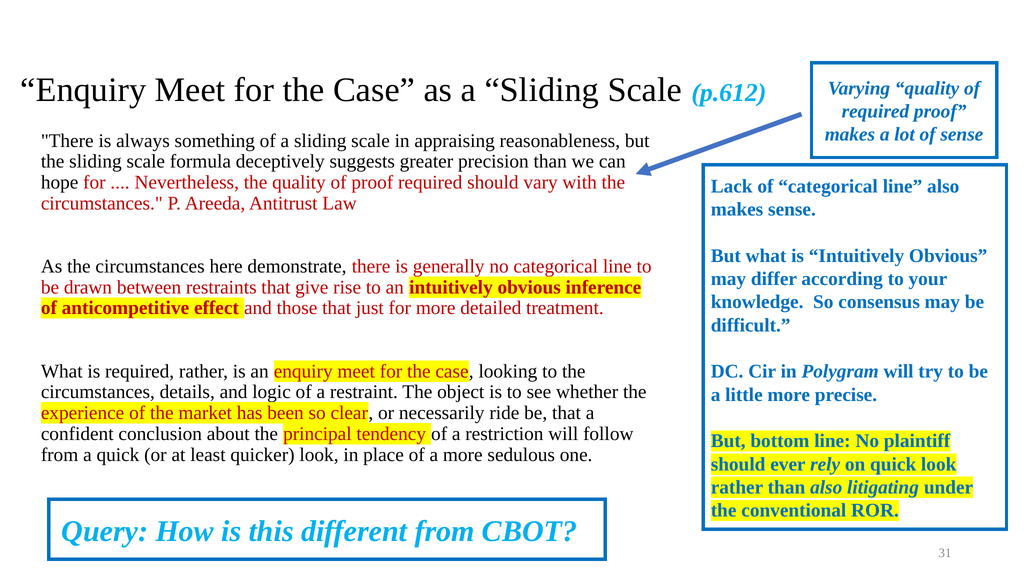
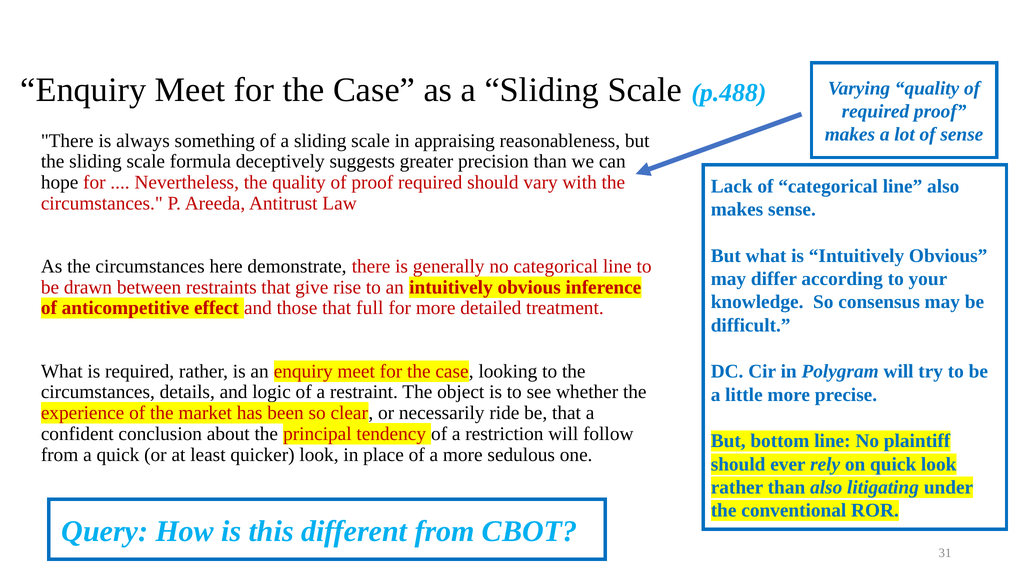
p.612: p.612 -> p.488
just: just -> full
